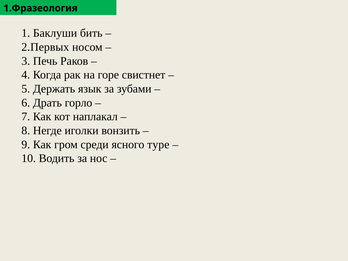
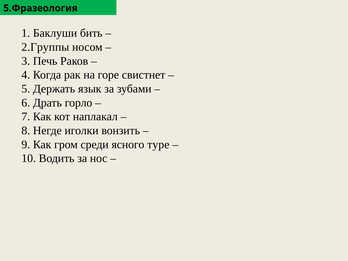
1.Фразеология: 1.Фразеология -> 5.Фразеология
2.Первых: 2.Первых -> 2.Группы
